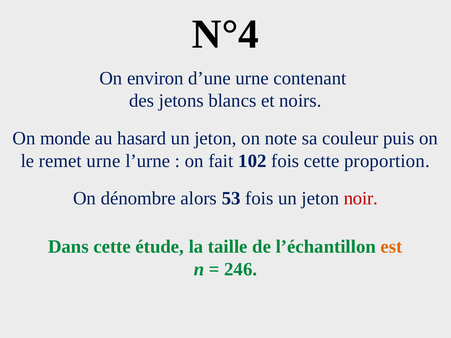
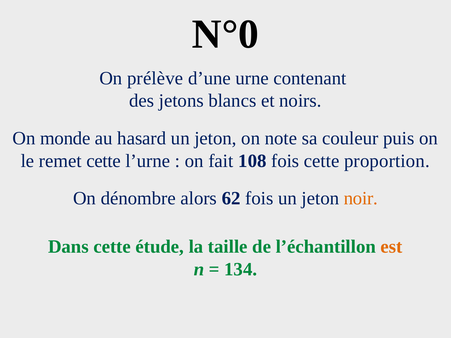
N°4: N°4 -> N°0
environ: environ -> prélève
remet urne: urne -> cette
102: 102 -> 108
53: 53 -> 62
noir colour: red -> orange
246: 246 -> 134
